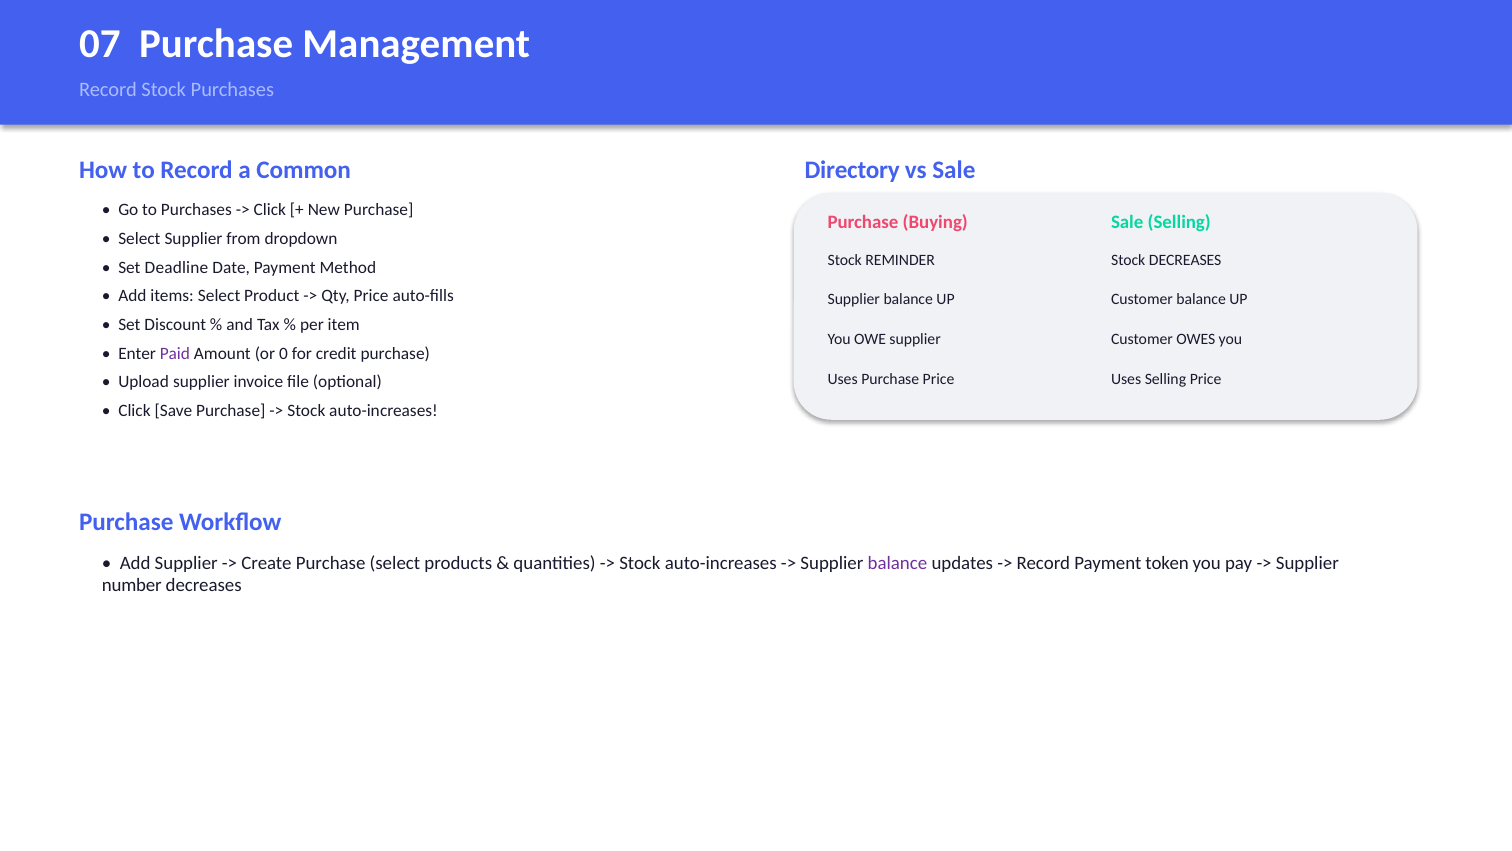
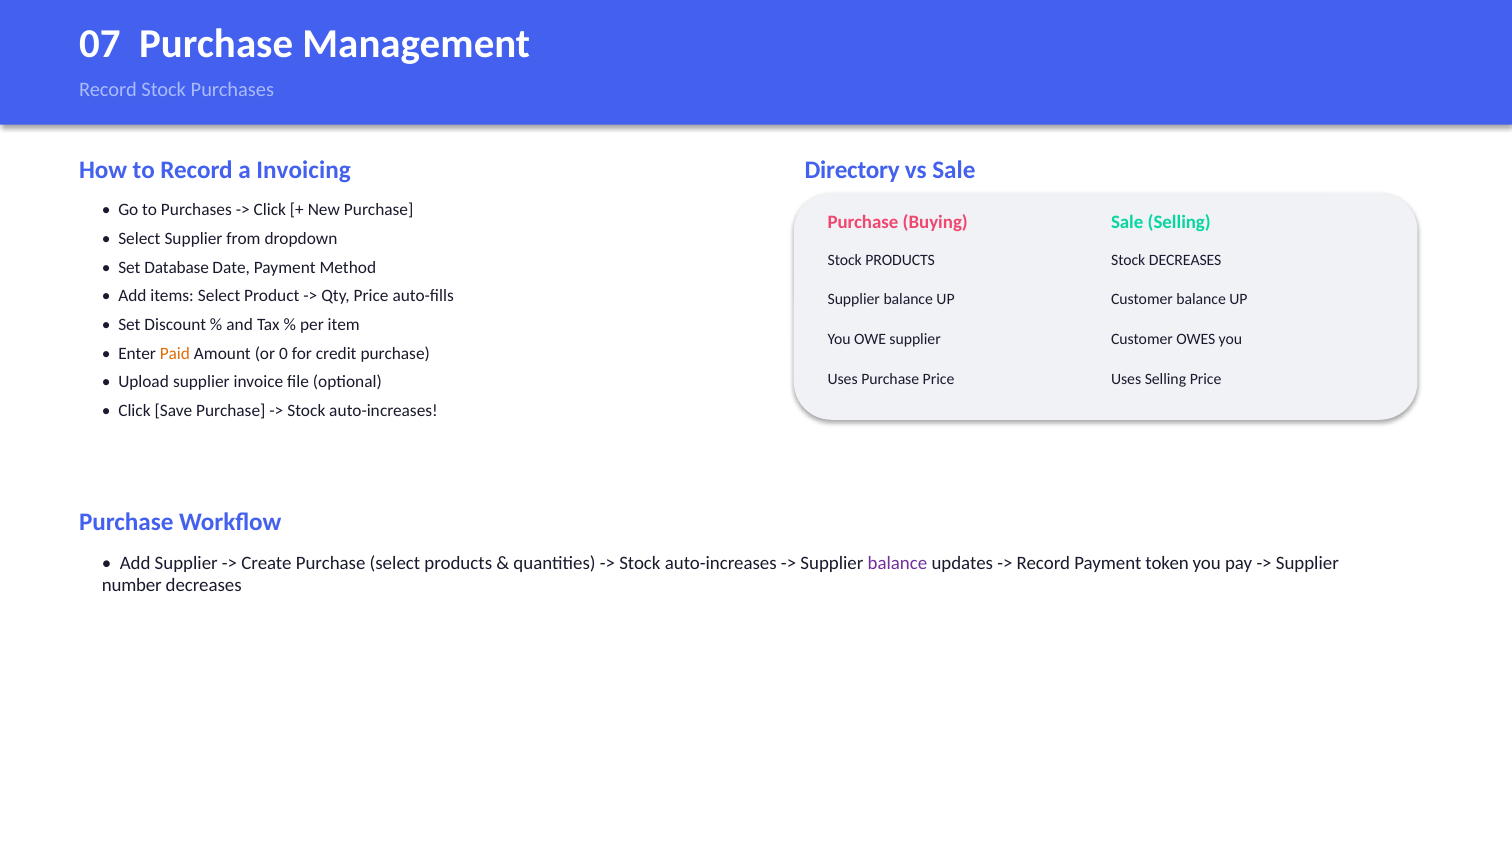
Common: Common -> Invoicing
Stock REMINDER: REMINDER -> PRODUCTS
Deadline: Deadline -> Database
Paid colour: purple -> orange
